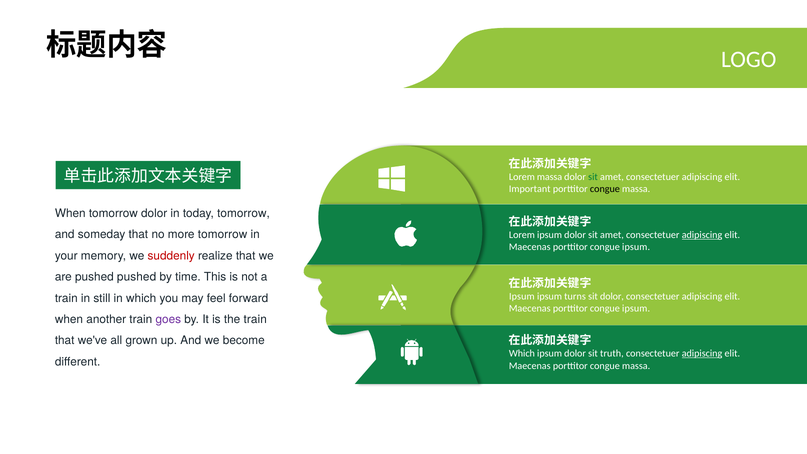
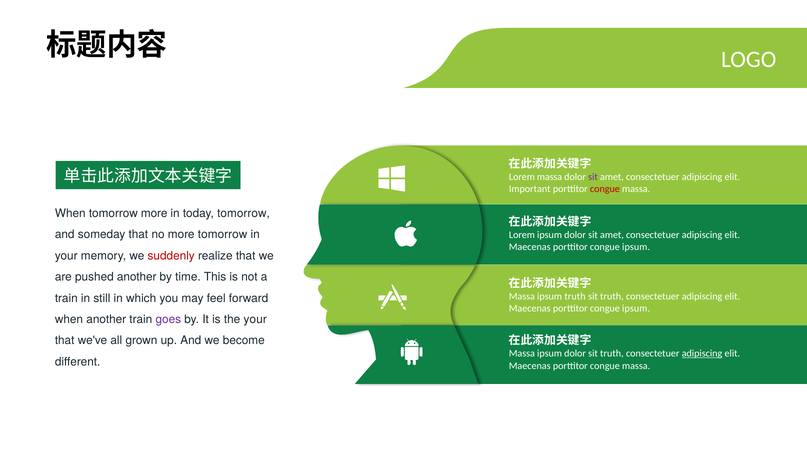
sit at (593, 177) colour: green -> purple
congue at (605, 189) colour: black -> red
tomorrow dolor: dolor -> more
adipiscing at (702, 235) underline: present -> none
pushed pushed: pushed -> another
Ipsum at (522, 296): Ipsum -> Massa
ipsum turns: turns -> truth
dolor at (612, 296): dolor -> truth
the train: train -> your
Which at (522, 354): Which -> Massa
